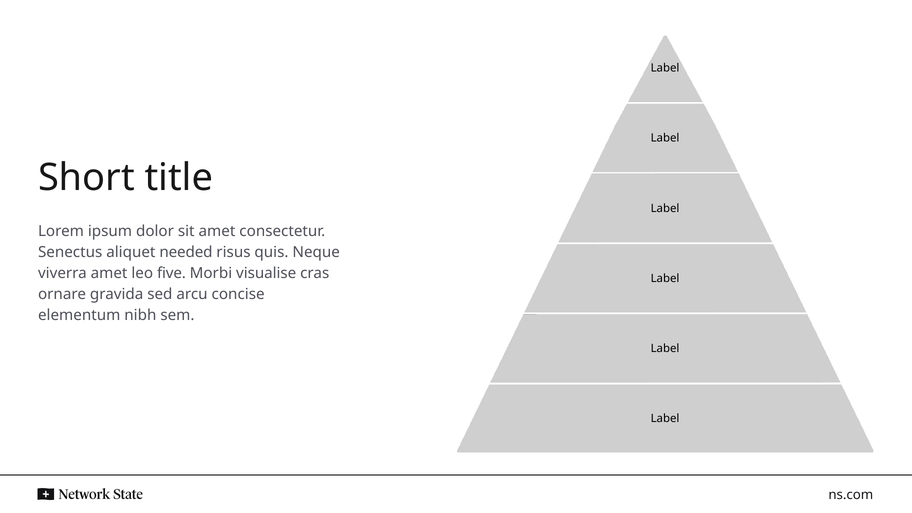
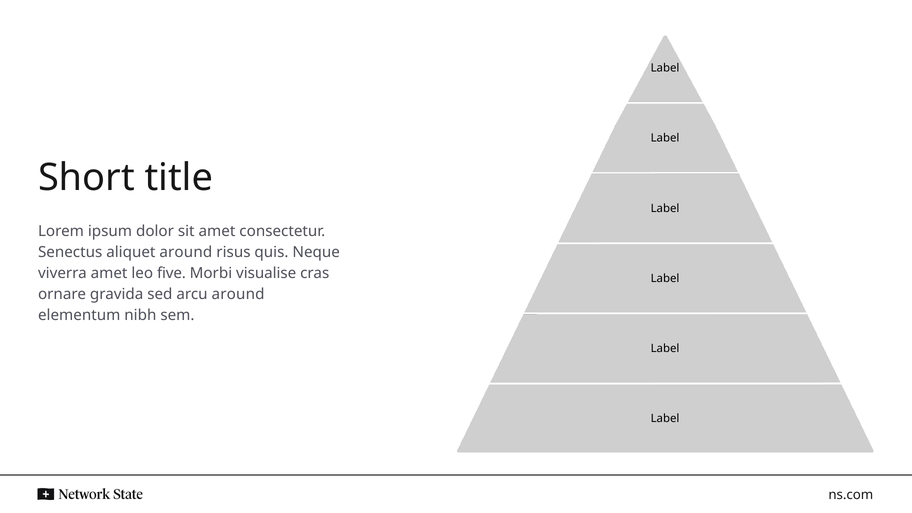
aliquet needed: needed -> around
arcu concise: concise -> around
